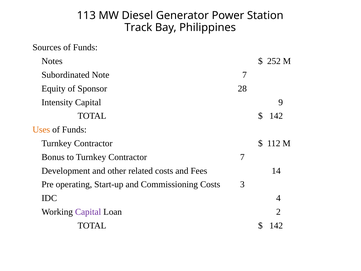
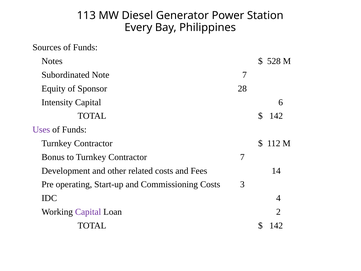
Track: Track -> Every
252: 252 -> 528
9: 9 -> 6
Uses colour: orange -> purple
